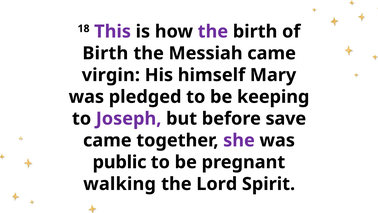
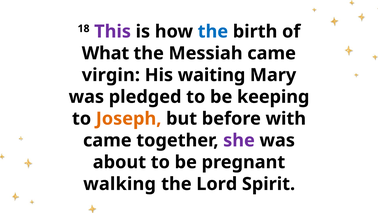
the at (213, 31) colour: purple -> blue
Birth at (105, 53): Birth -> What
himself: himself -> waiting
Joseph colour: purple -> orange
save: save -> with
public: public -> about
